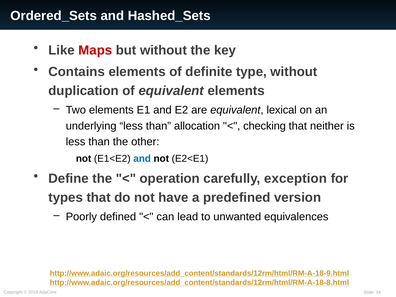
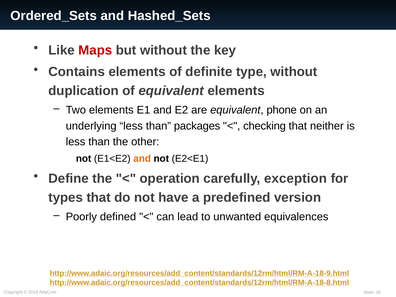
lexical: lexical -> phone
allocation: allocation -> packages
and at (142, 159) colour: blue -> orange
